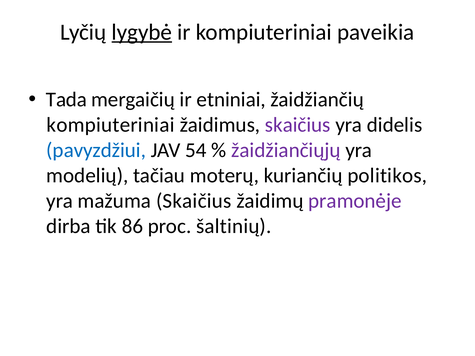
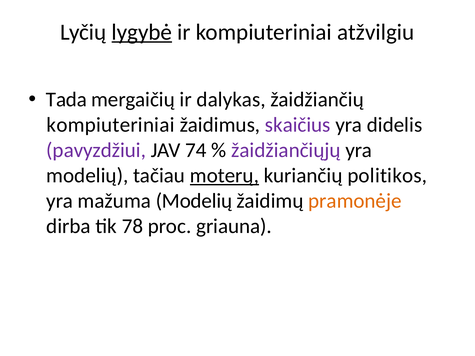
paveikia: paveikia -> atžvilgiu
etniniai: etniniai -> dalykas
pavyzdžiui colour: blue -> purple
54: 54 -> 74
moterų underline: none -> present
mažuma Skaičius: Skaičius -> Modelių
pramonėje colour: purple -> orange
86: 86 -> 78
šaltinių: šaltinių -> griauna
